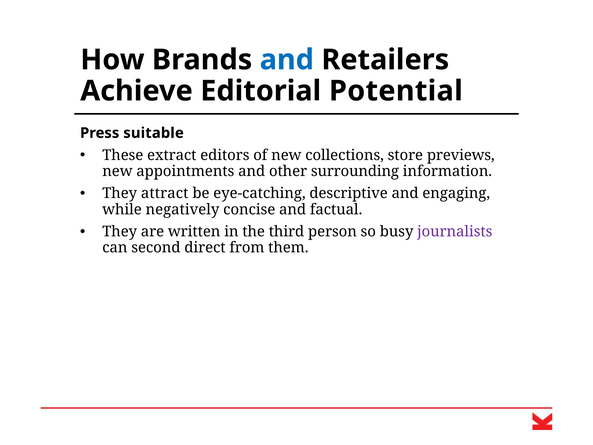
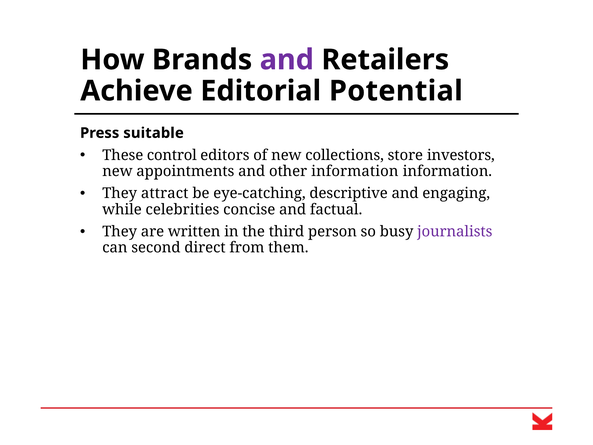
and at (287, 60) colour: blue -> purple
extract: extract -> control
previews: previews -> investors
other surrounding: surrounding -> information
negatively: negatively -> celebrities
